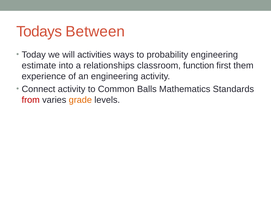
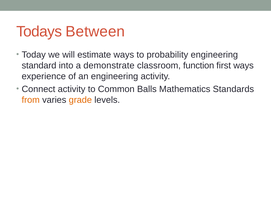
activities: activities -> estimate
estimate: estimate -> standard
relationships: relationships -> demonstrate
first them: them -> ways
from colour: red -> orange
